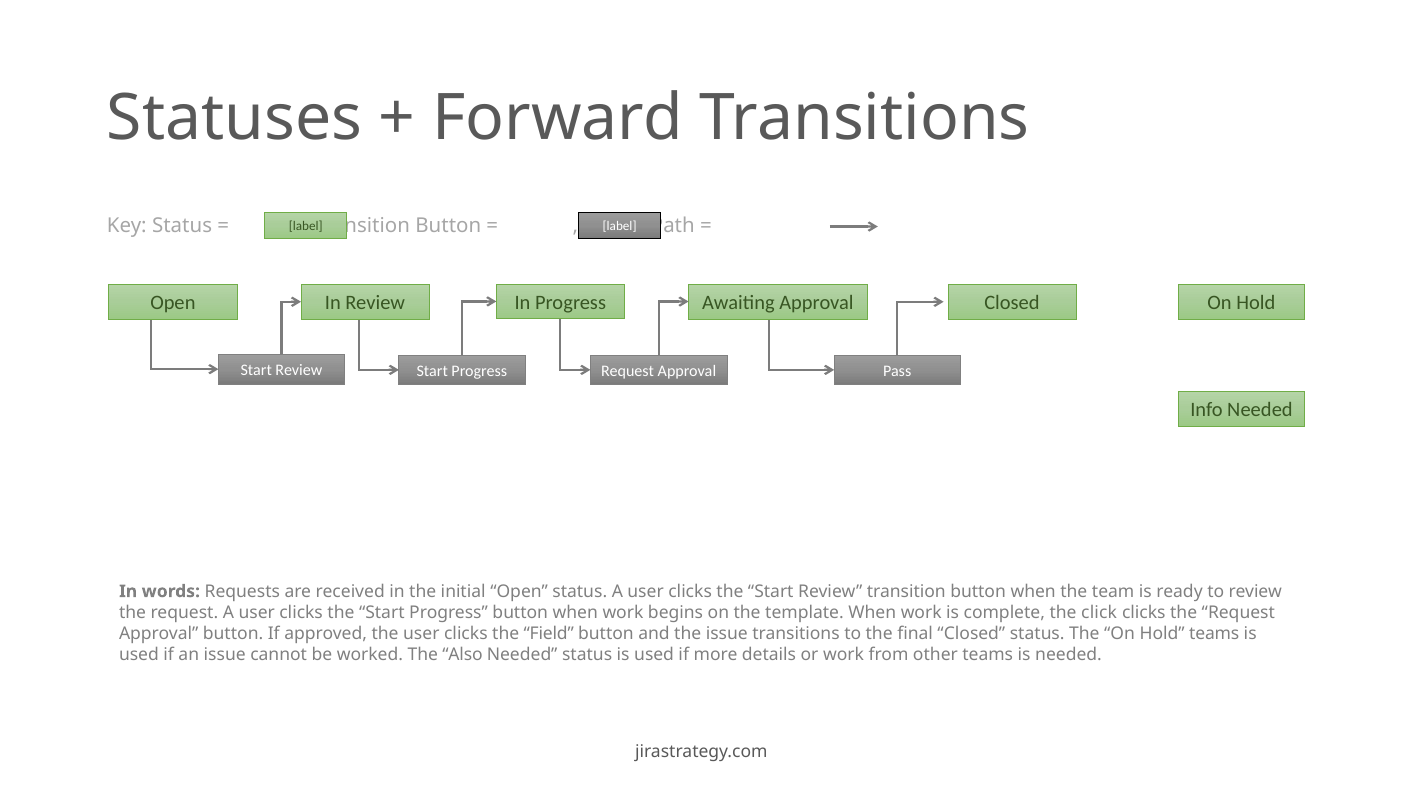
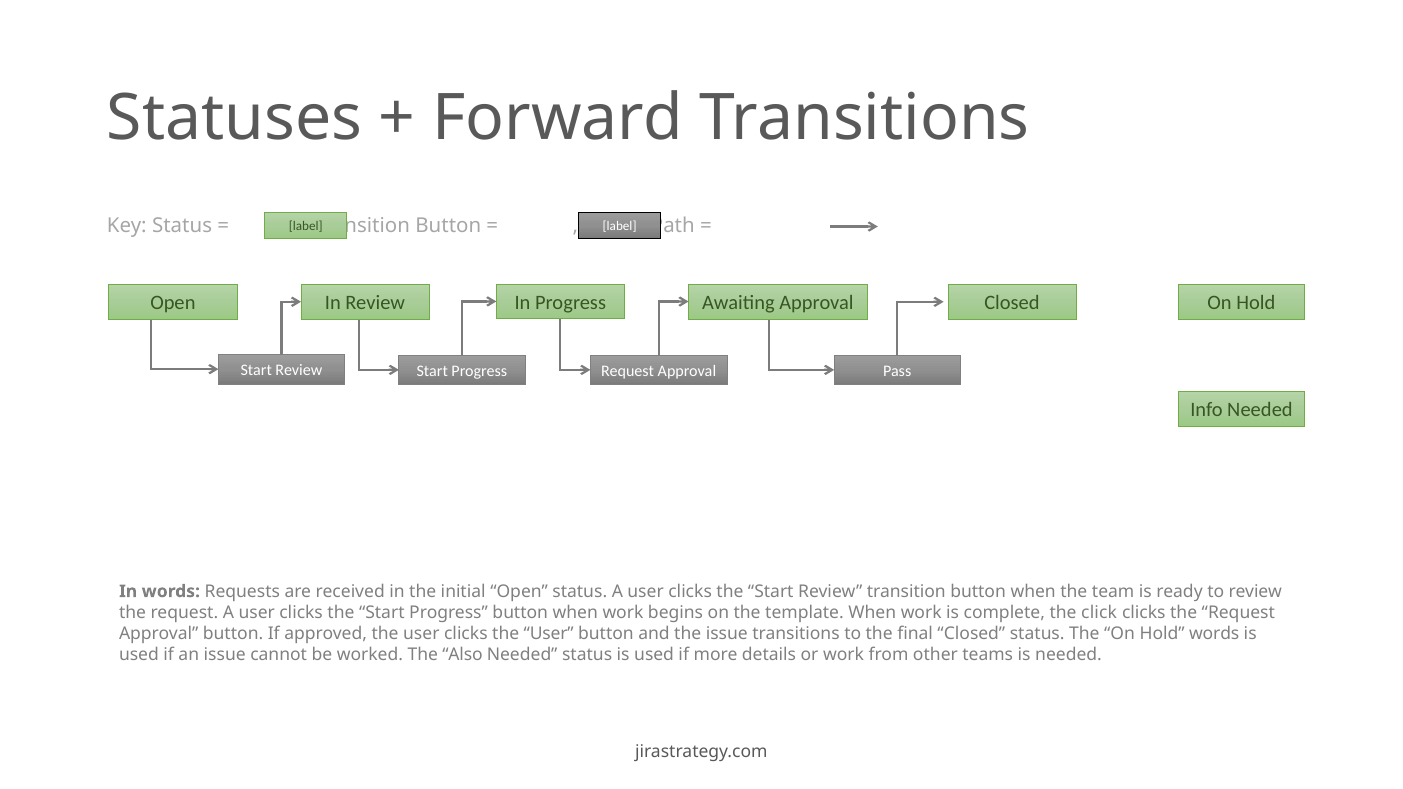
clicks the Field: Field -> User
Hold teams: teams -> words
